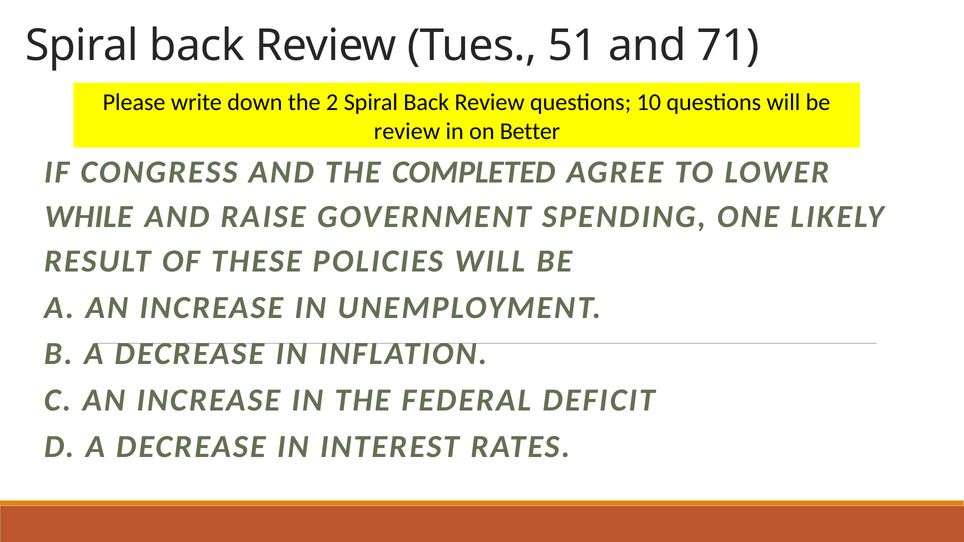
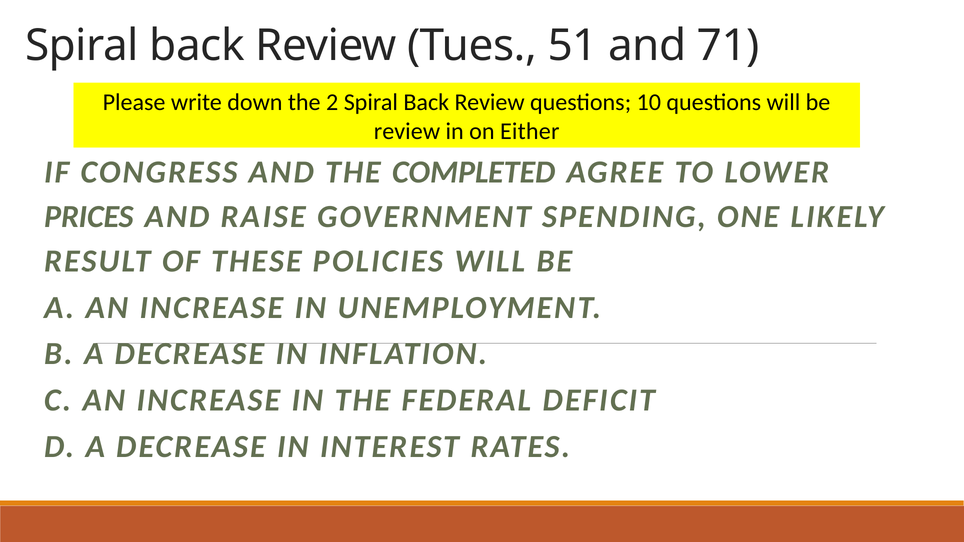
Better: Better -> Either
WHILE: WHILE -> PRICES
